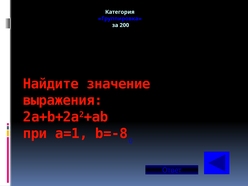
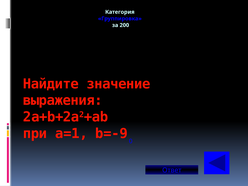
b=-8: b=-8 -> b=-9
